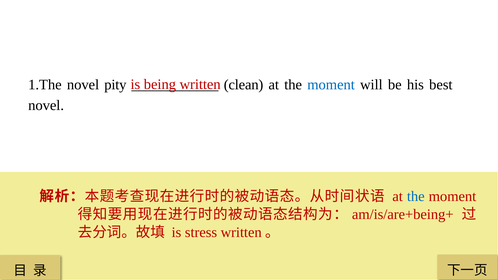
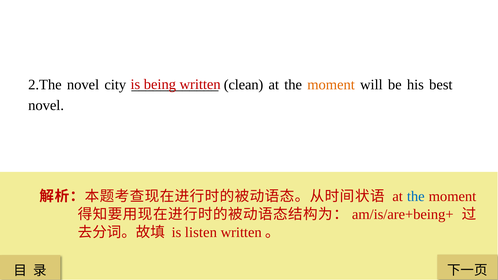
1.The: 1.The -> 2.The
pity: pity -> city
moment at (331, 85) colour: blue -> orange
stress: stress -> listen
